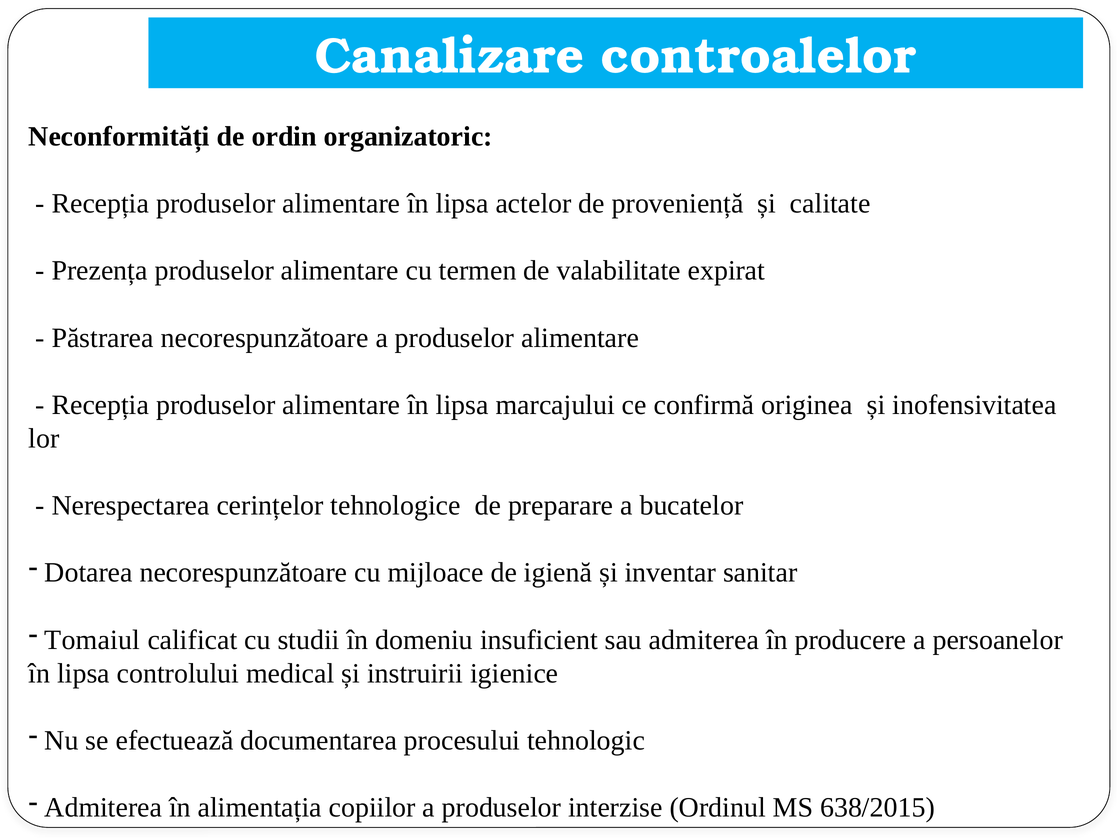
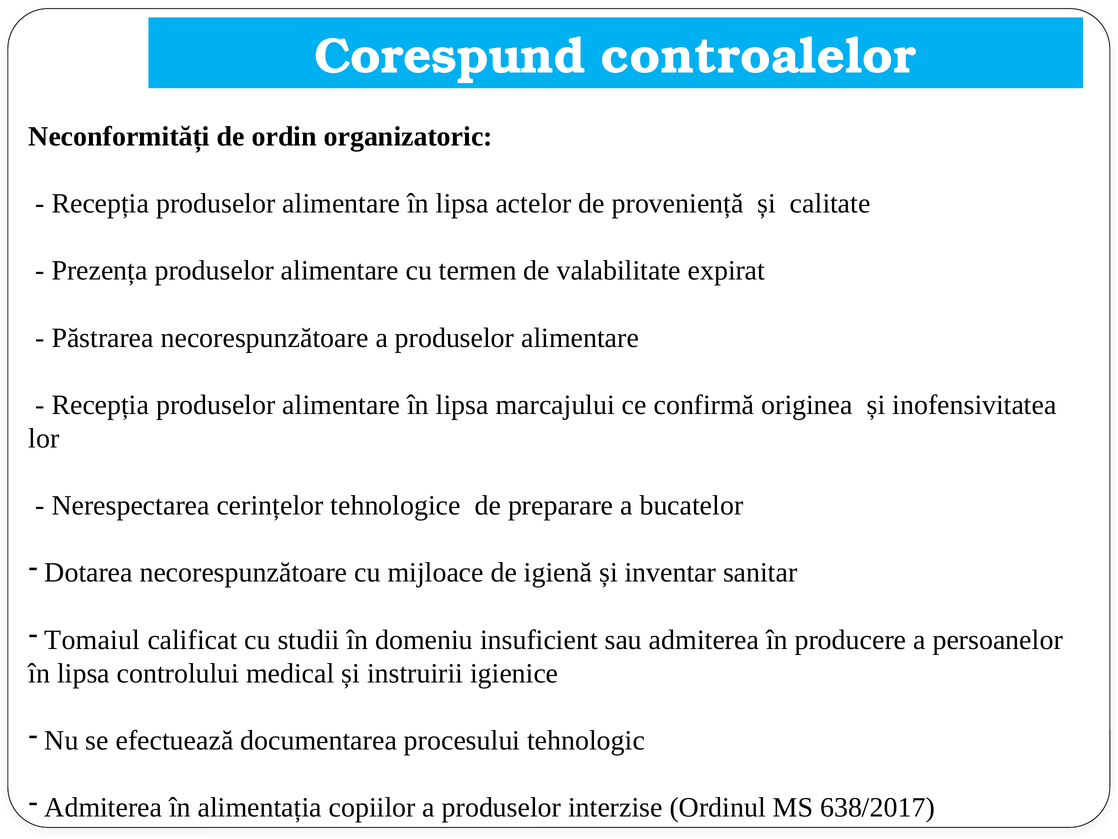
Canalizare: Canalizare -> Corespund
638/2015: 638/2015 -> 638/2017
